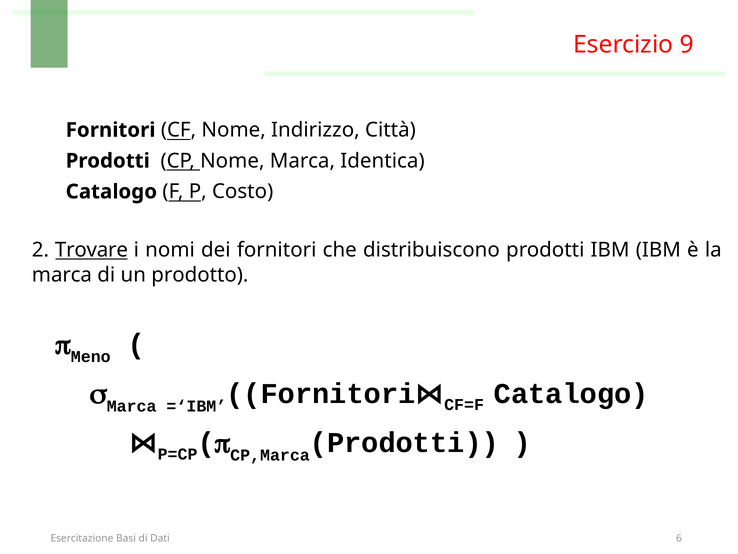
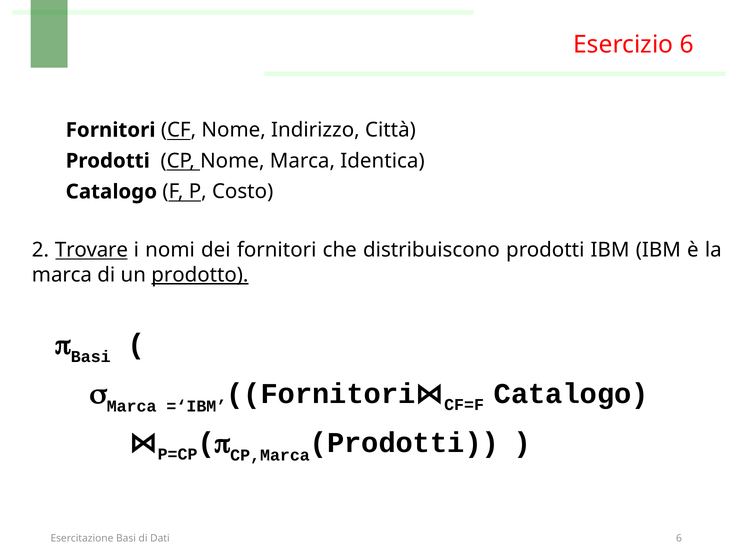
Esercizio 9: 9 -> 6
prodotto underline: none -> present
Meno at (91, 357): Meno -> Basi
